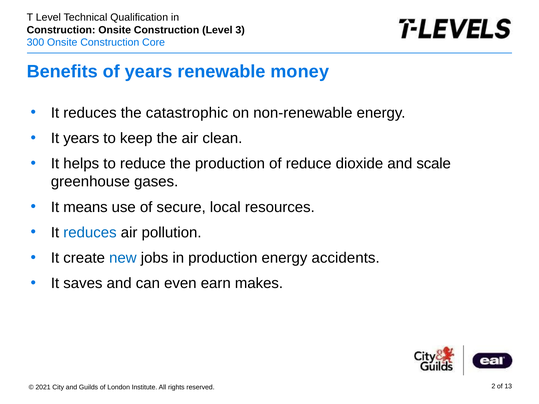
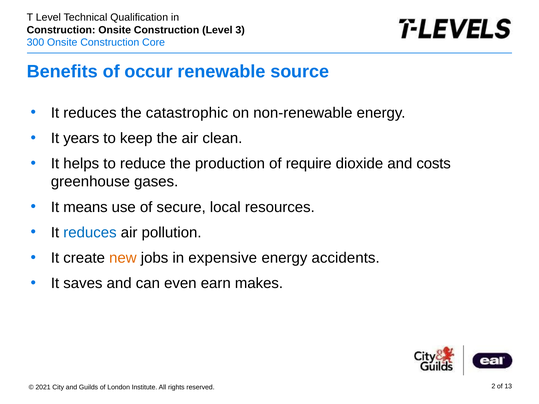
of years: years -> occur
money: money -> source
of reduce: reduce -> require
scale: scale -> costs
new colour: blue -> orange
in production: production -> expensive
